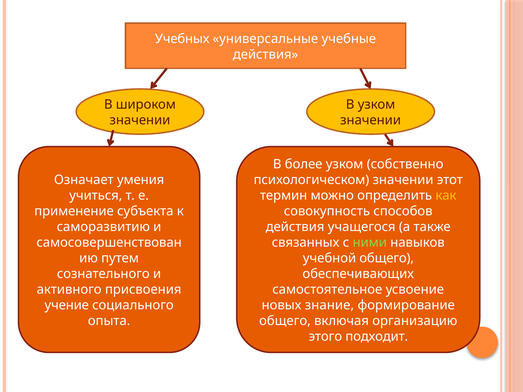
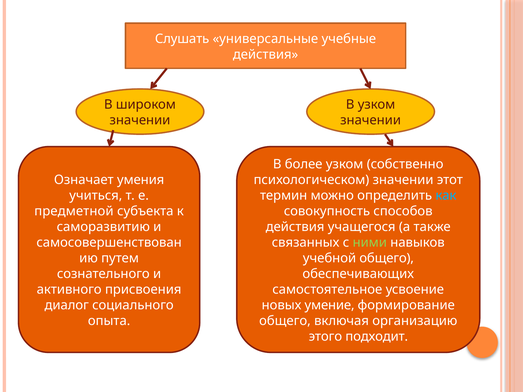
Учебных: Учебных -> Слушать
как colour: yellow -> light blue
применение: применение -> предметной
учение: учение -> диалог
знание: знание -> умение
